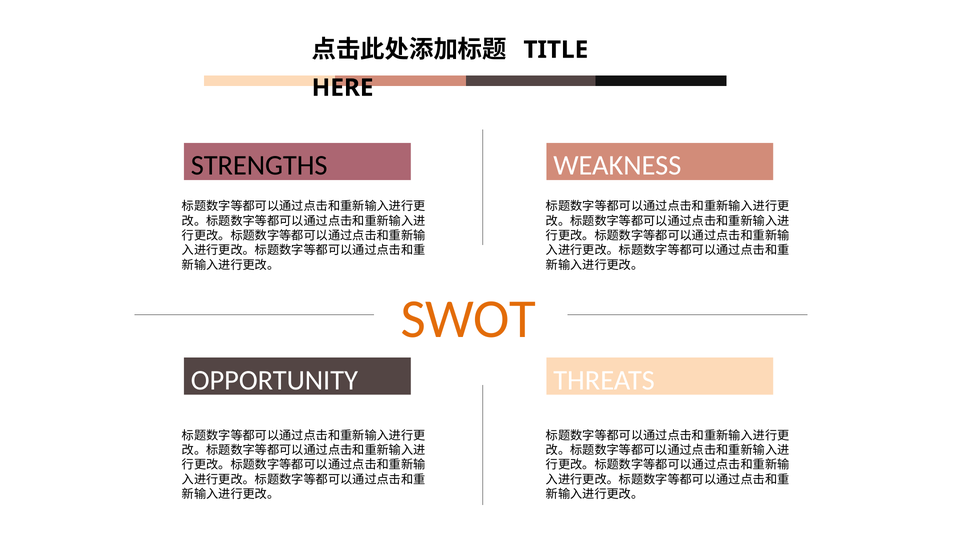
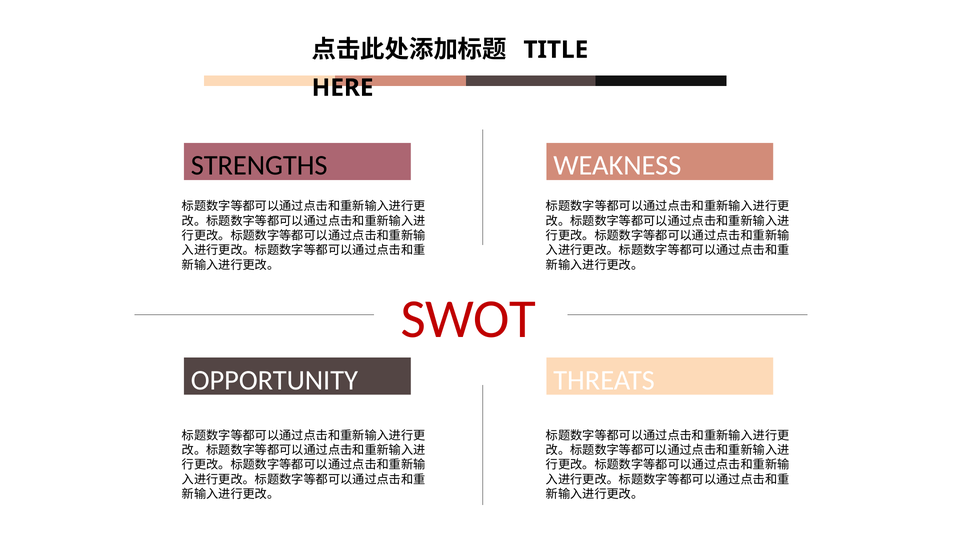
SWOT colour: orange -> red
